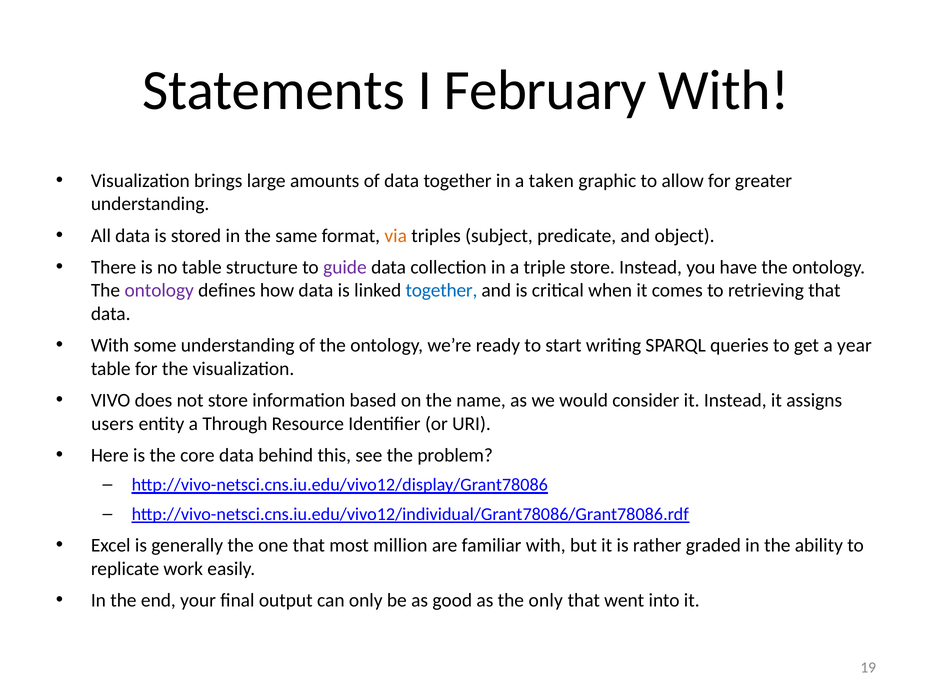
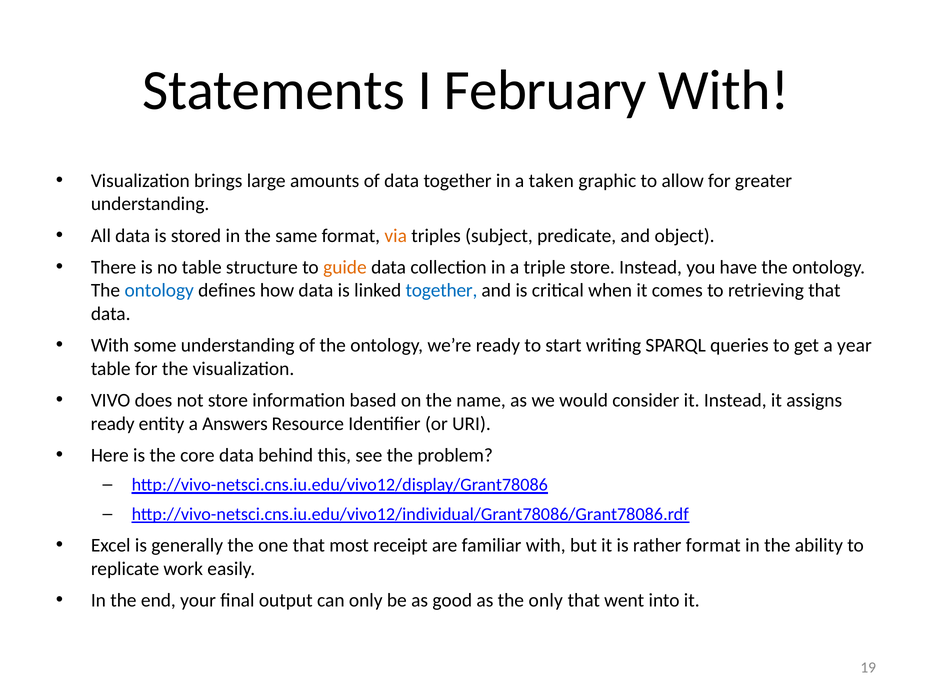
guide colour: purple -> orange
ontology at (159, 291) colour: purple -> blue
users at (112, 424): users -> ready
Through: Through -> Answers
million: million -> receipt
rather graded: graded -> format
